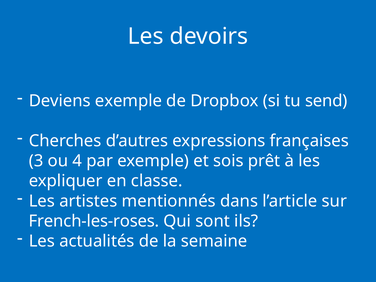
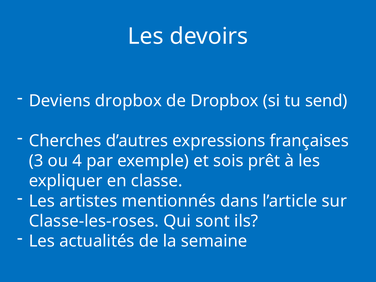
Deviens exemple: exemple -> dropbox
French-les-roses: French-les-roses -> Classe-les-roses
